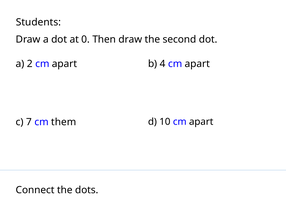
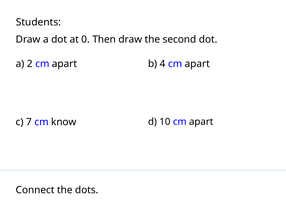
them: them -> know
